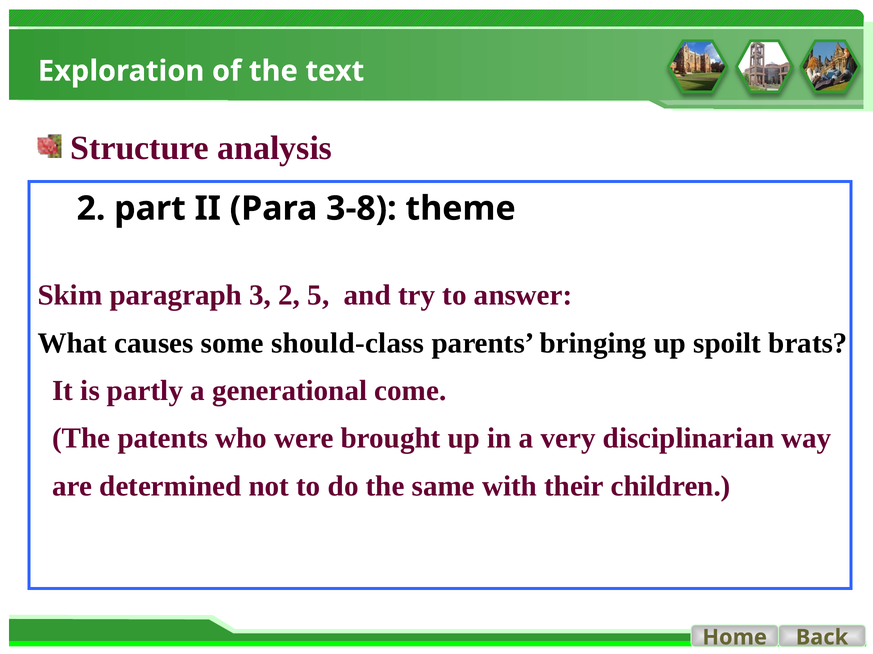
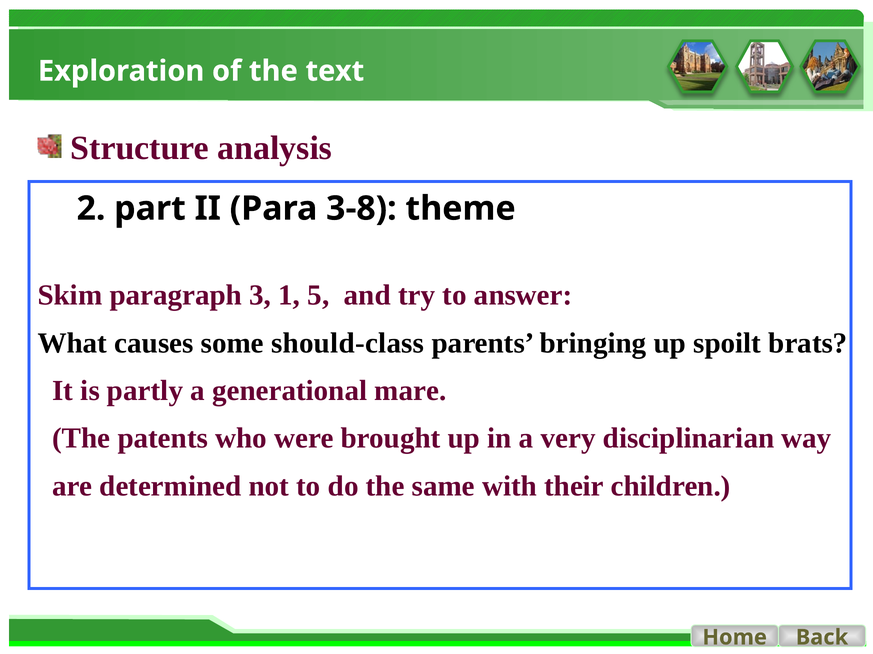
3 2: 2 -> 1
come: come -> mare
